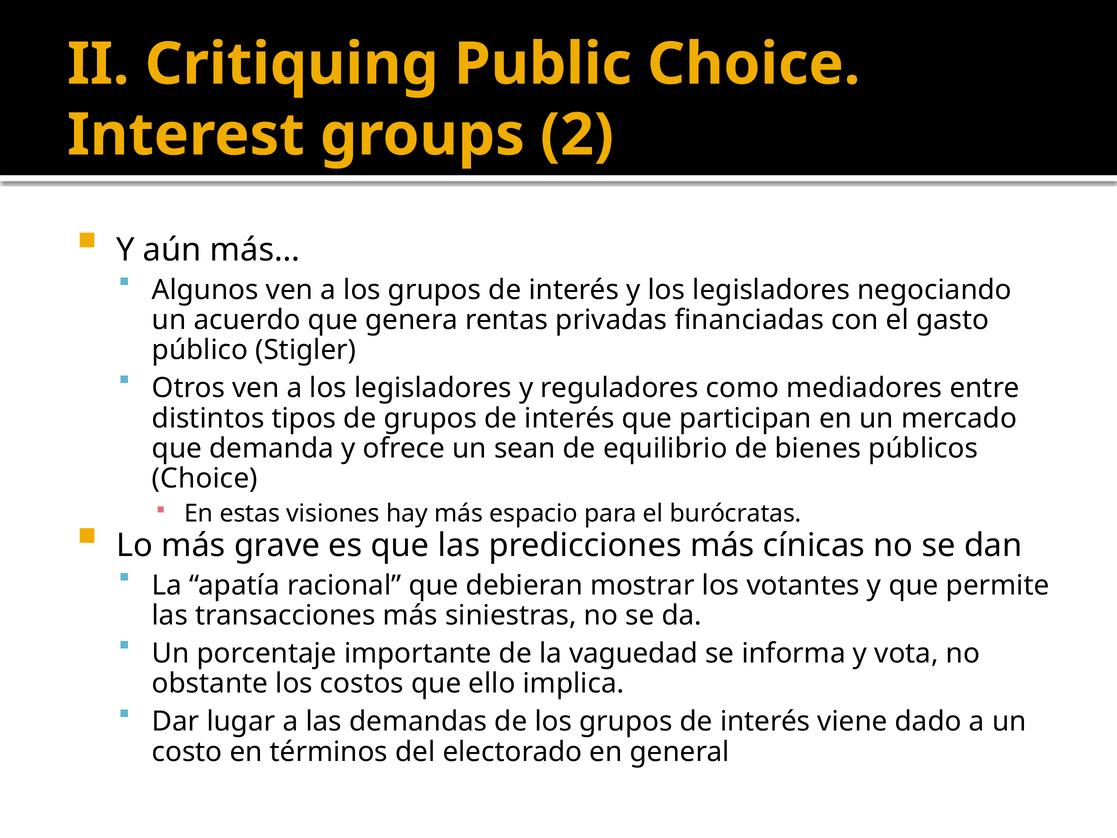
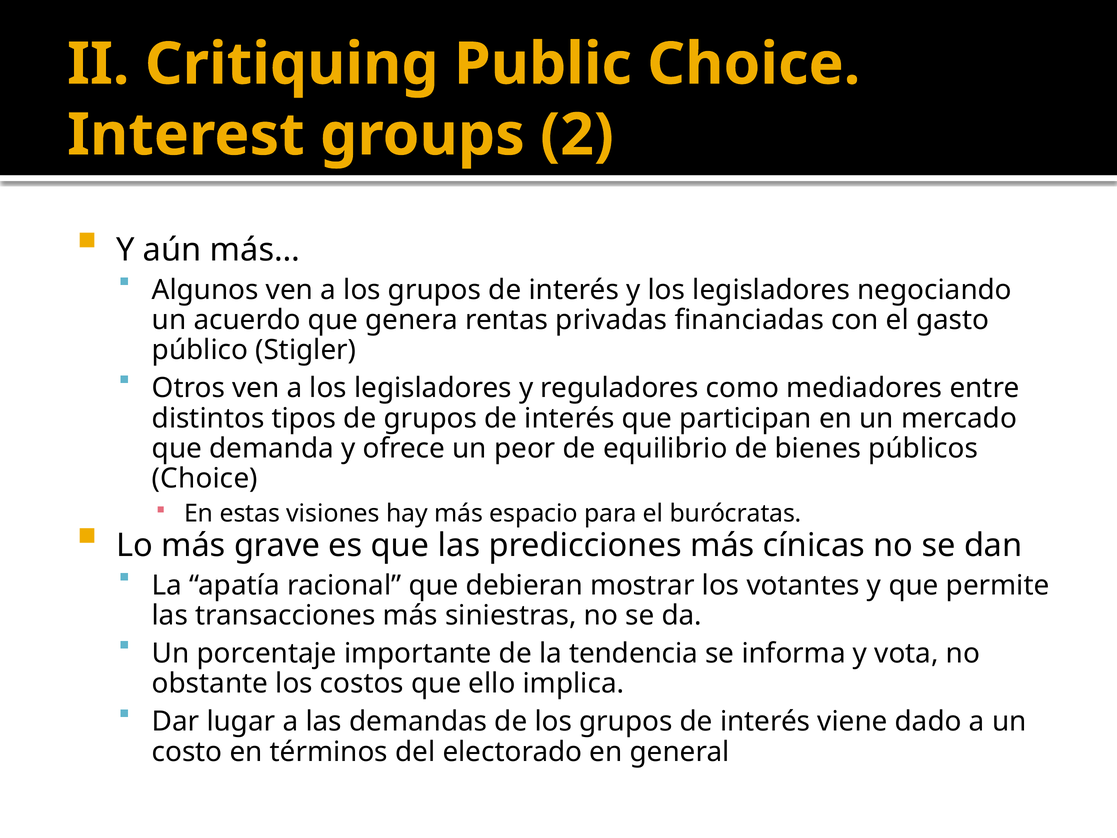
sean: sean -> peor
vaguedad: vaguedad -> tendencia
